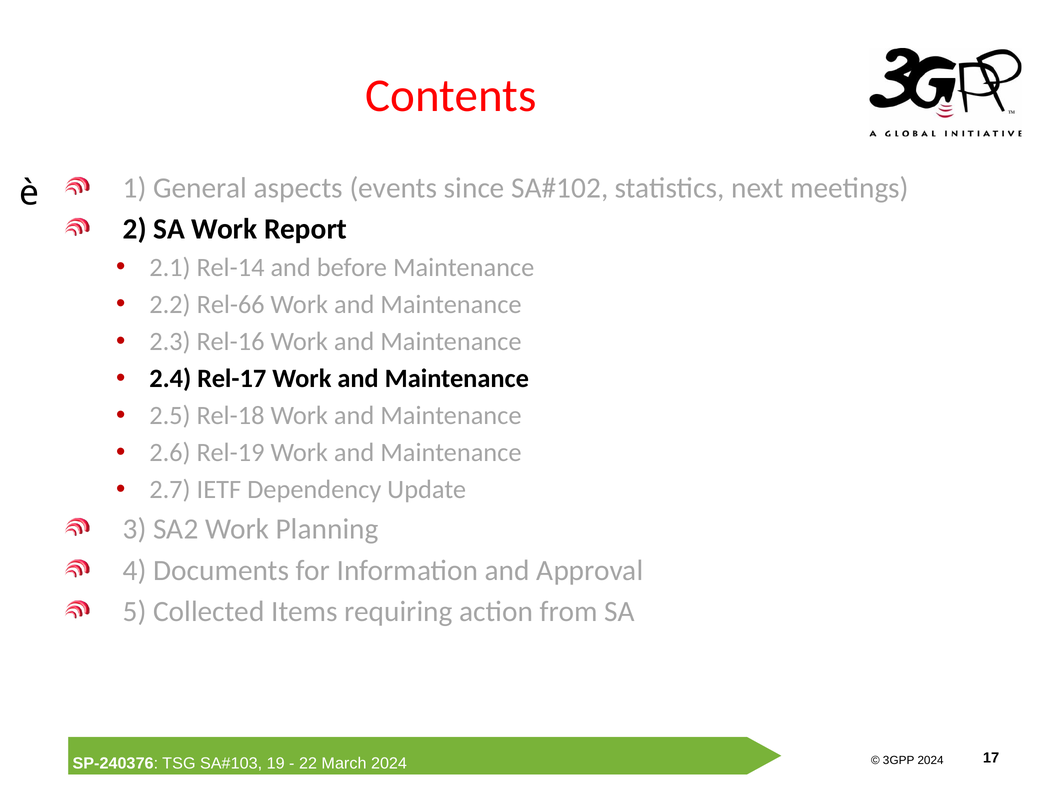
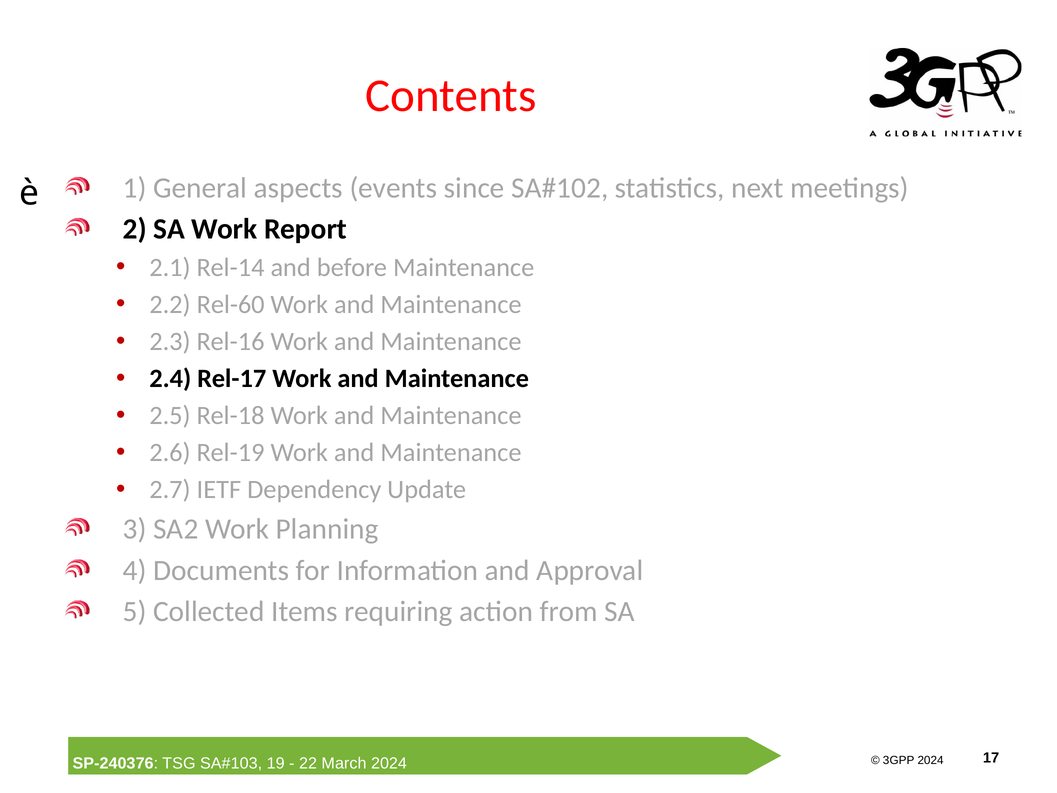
Rel-66: Rel-66 -> Rel-60
